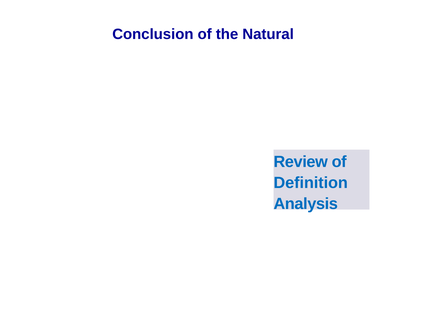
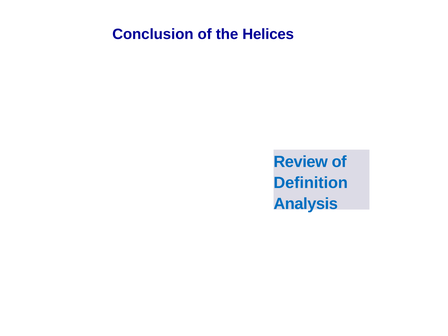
Natural: Natural -> Helices
